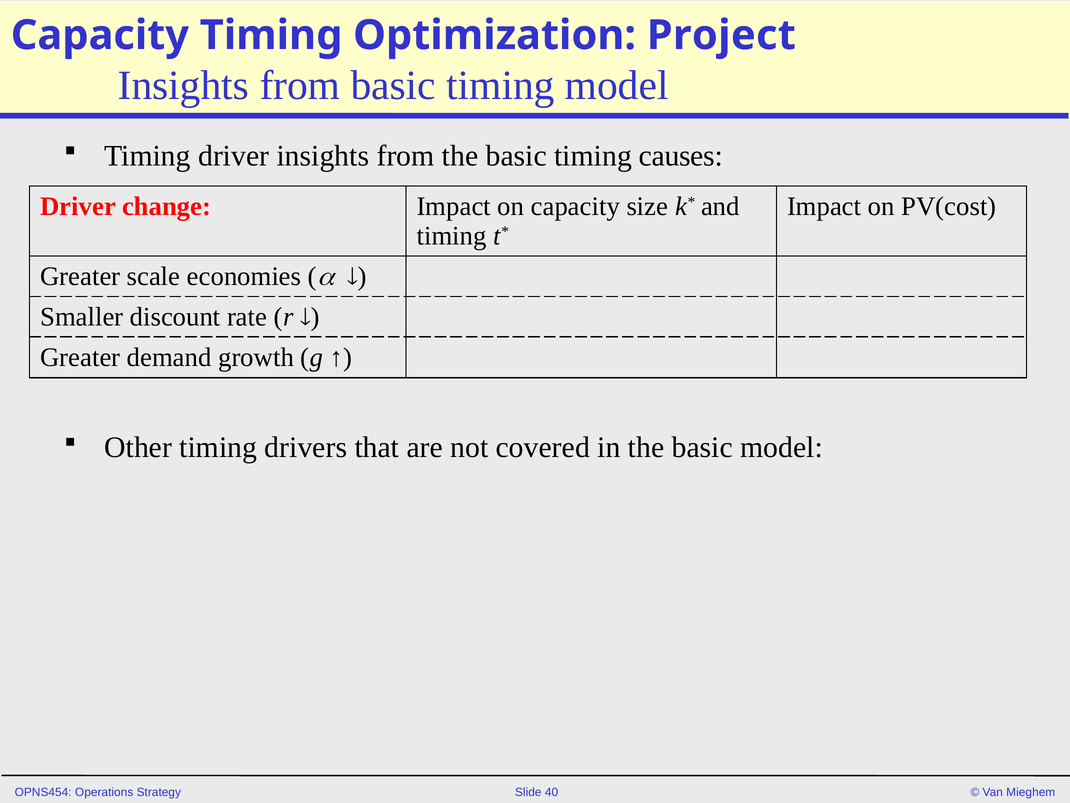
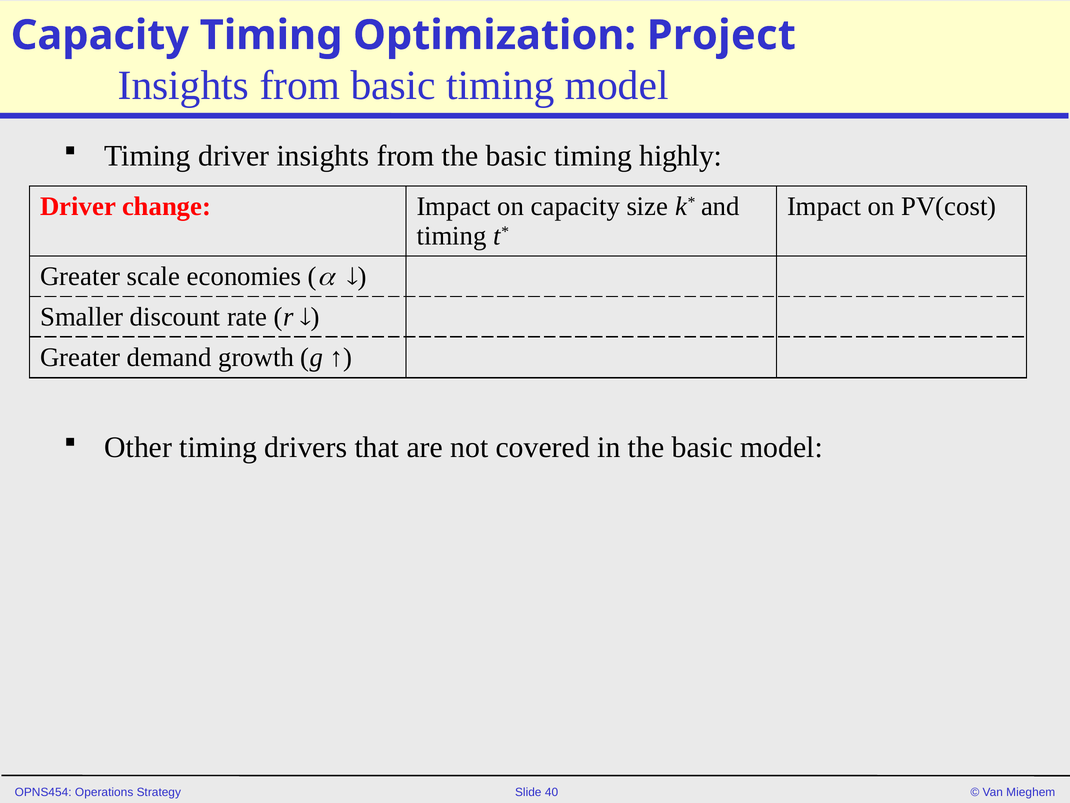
causes: causes -> highly
